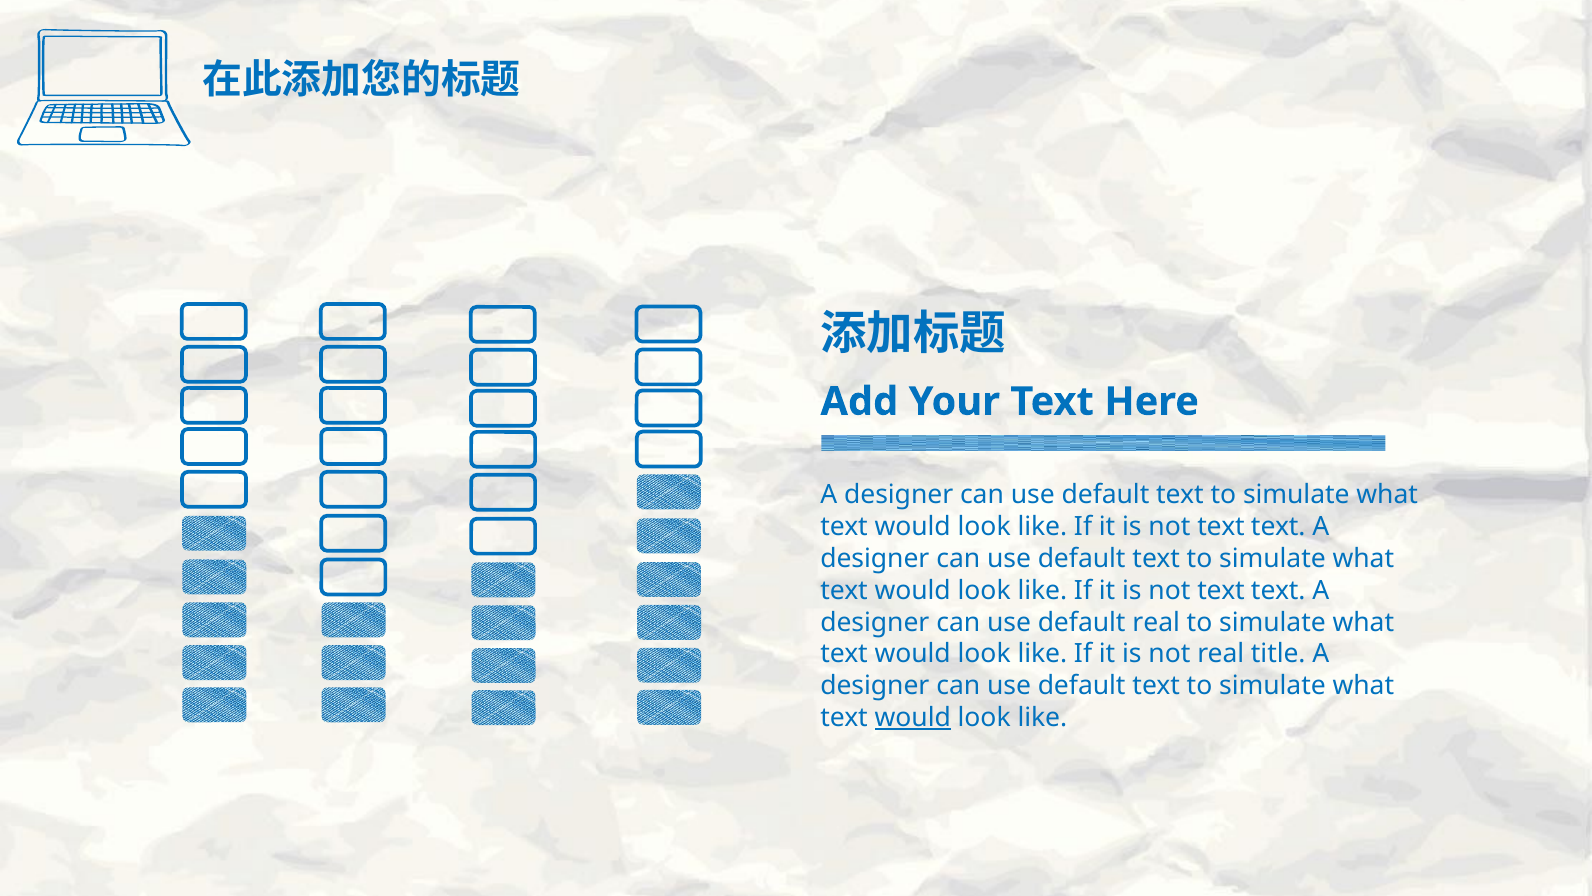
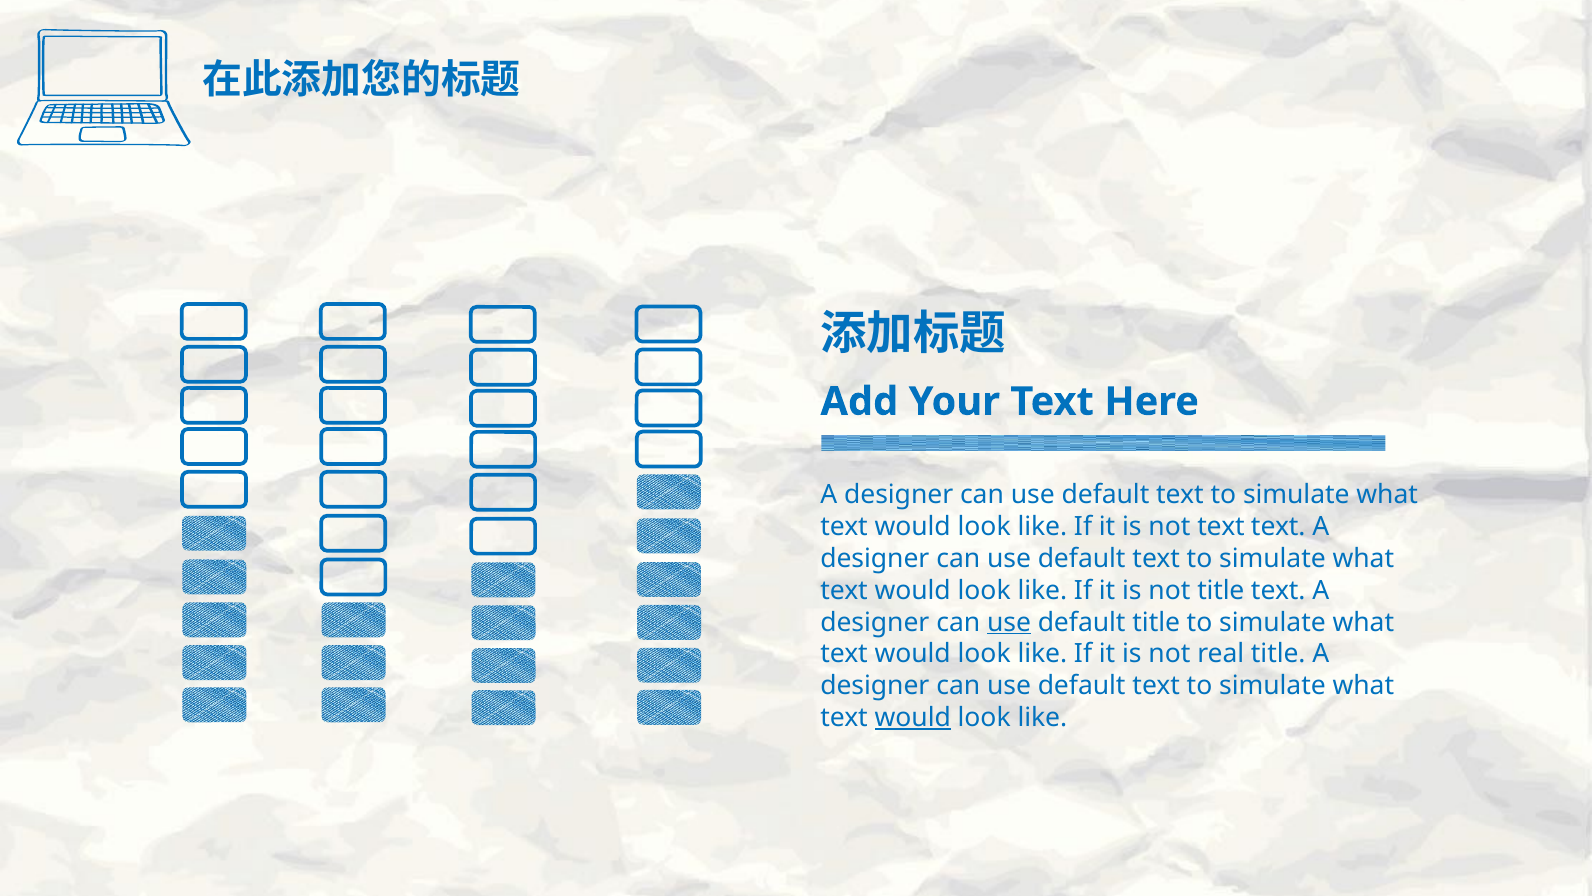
text at (1221, 590): text -> title
use at (1009, 622) underline: none -> present
default real: real -> title
